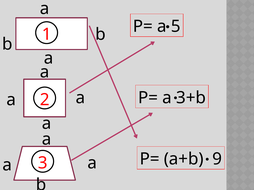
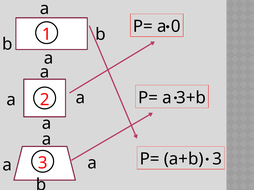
5: 5 -> 0
а+b 9: 9 -> 3
